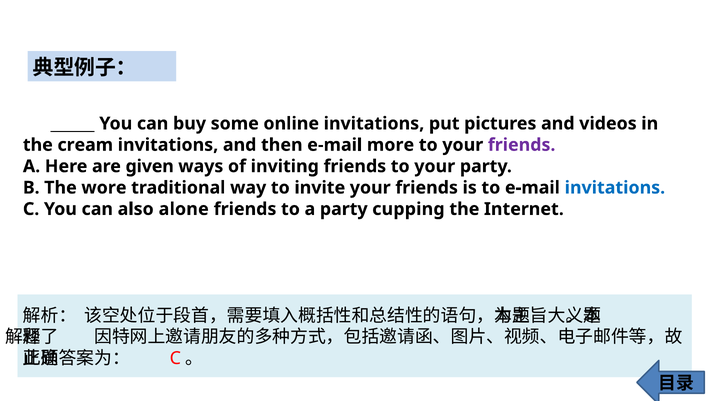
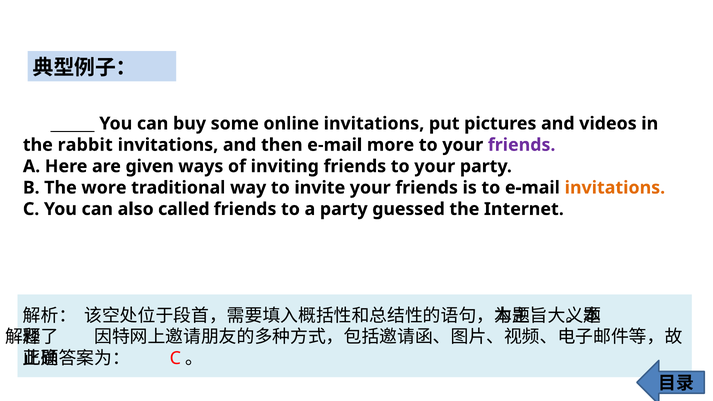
cream: cream -> rabbit
invitations at (615, 188) colour: blue -> orange
alone: alone -> called
cupping: cupping -> guessed
